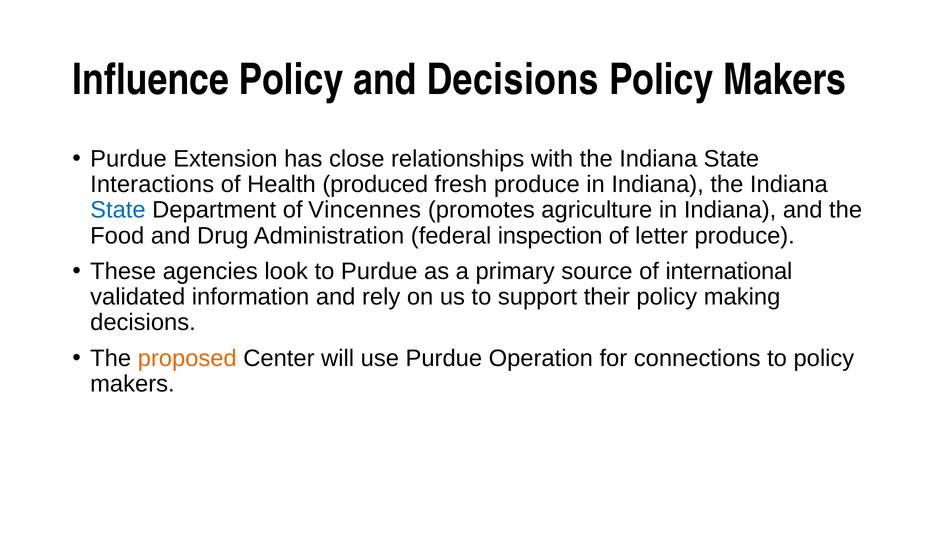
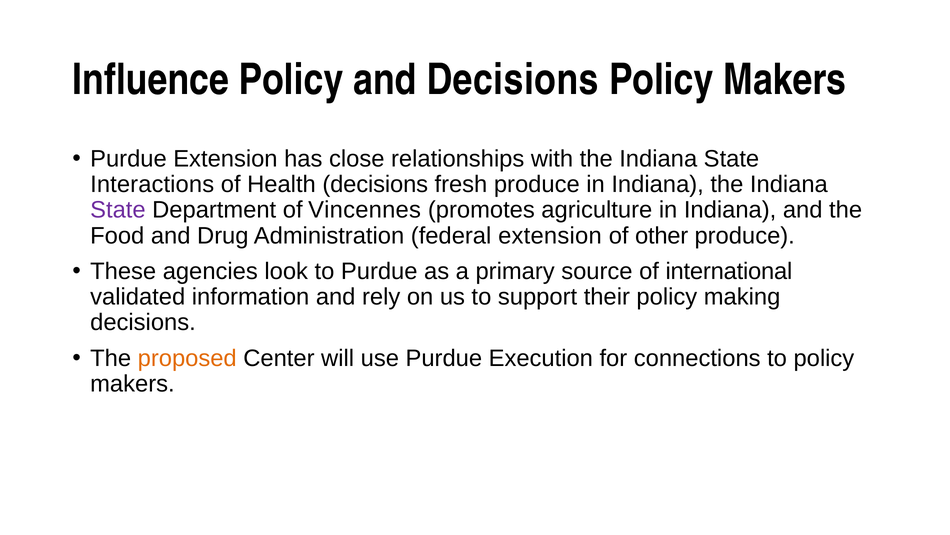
Health produced: produced -> decisions
State at (118, 210) colour: blue -> purple
federal inspection: inspection -> extension
letter: letter -> other
Operation: Operation -> Execution
